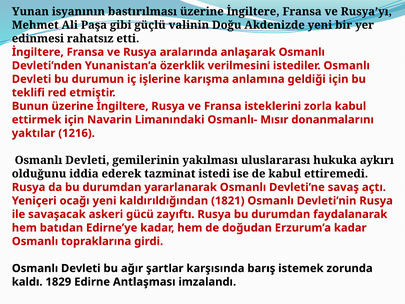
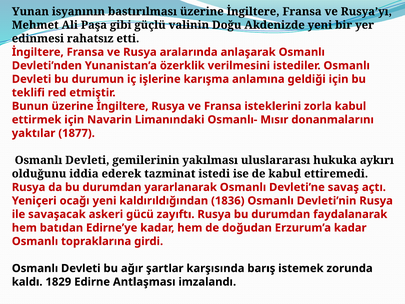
1216: 1216 -> 1877
1821: 1821 -> 1836
